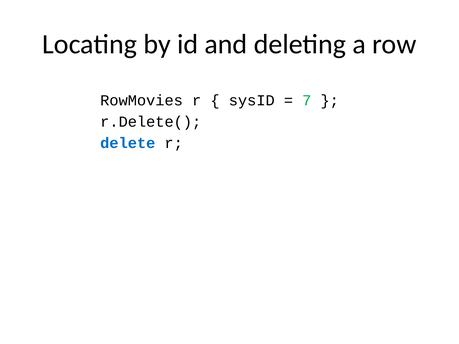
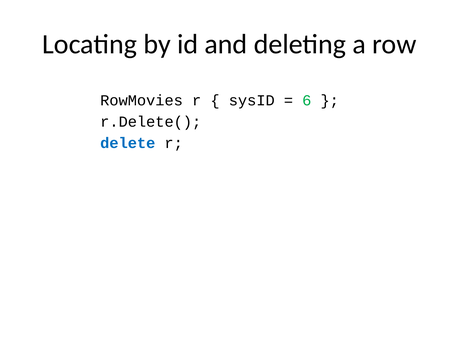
7: 7 -> 6
